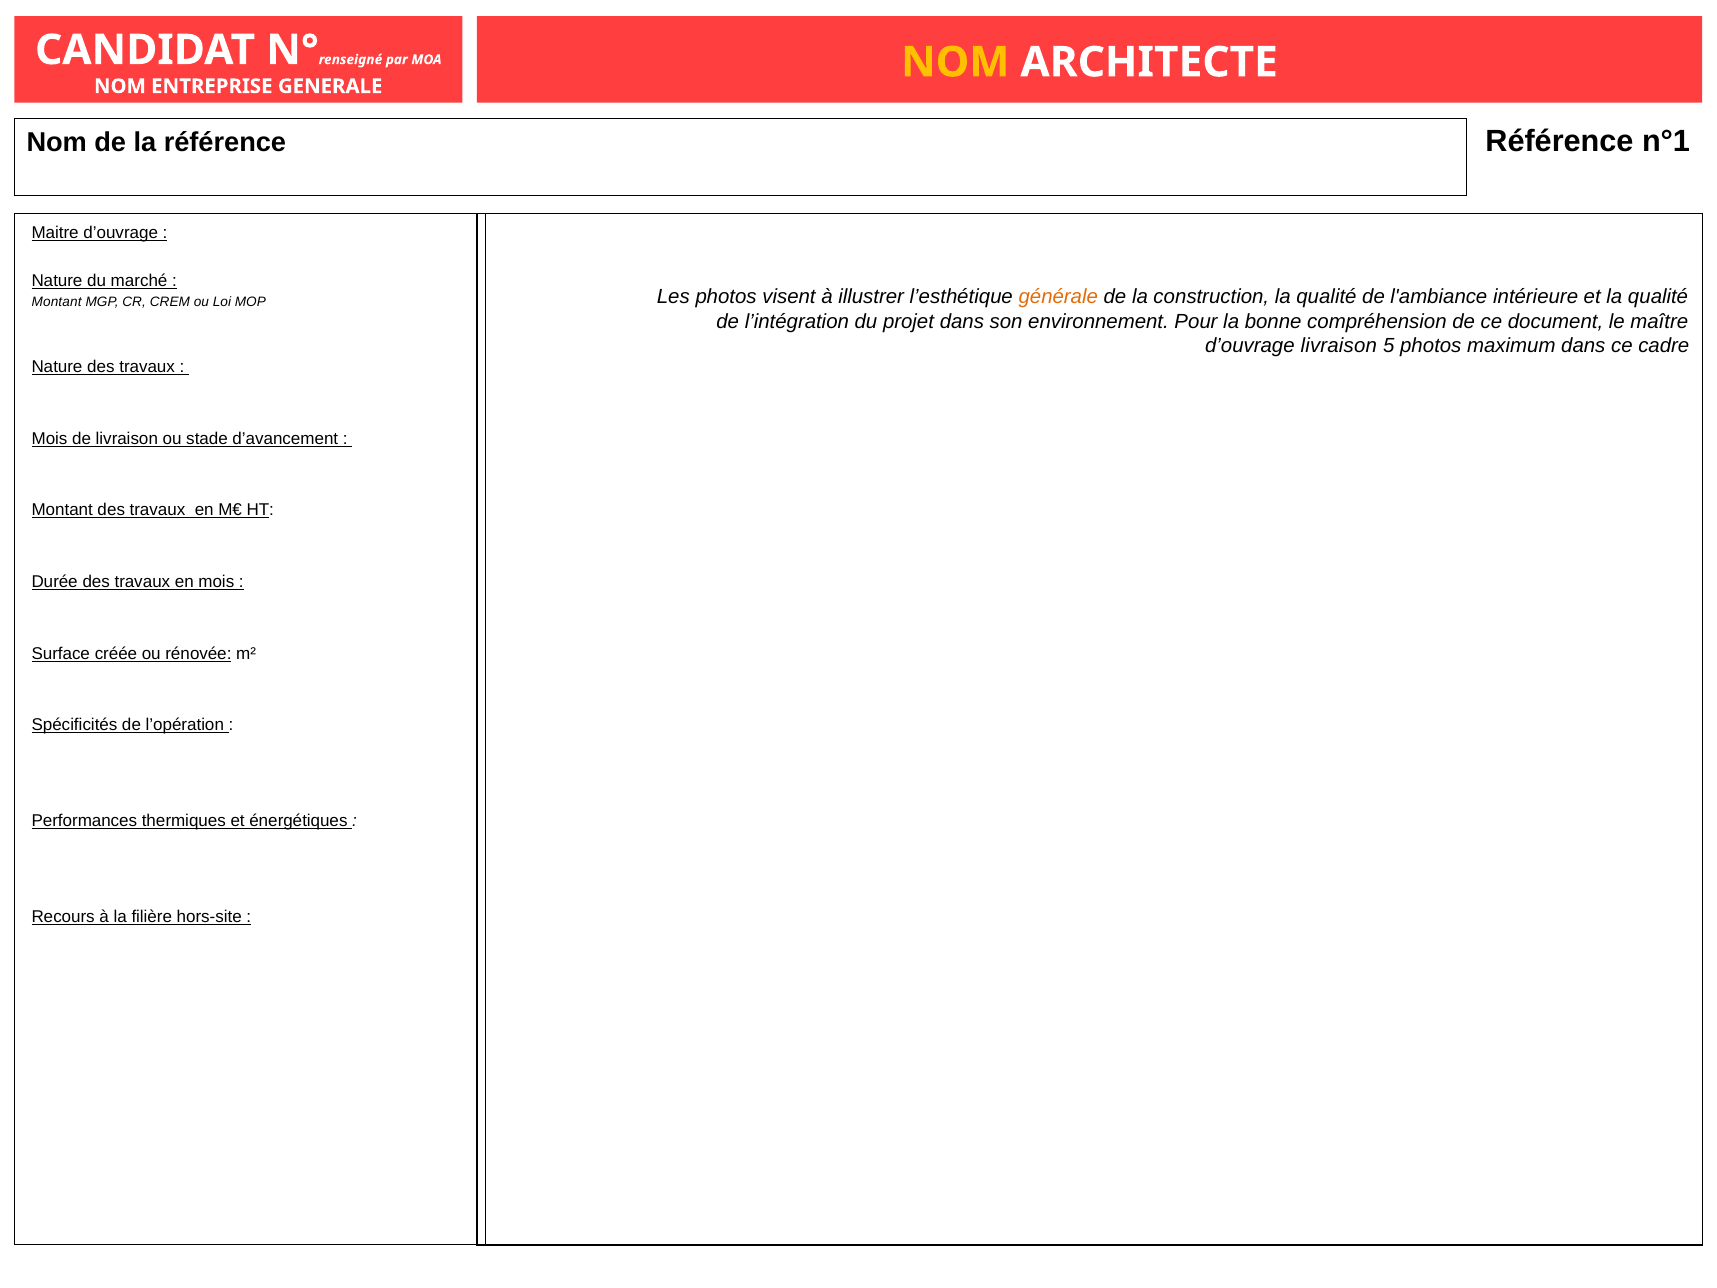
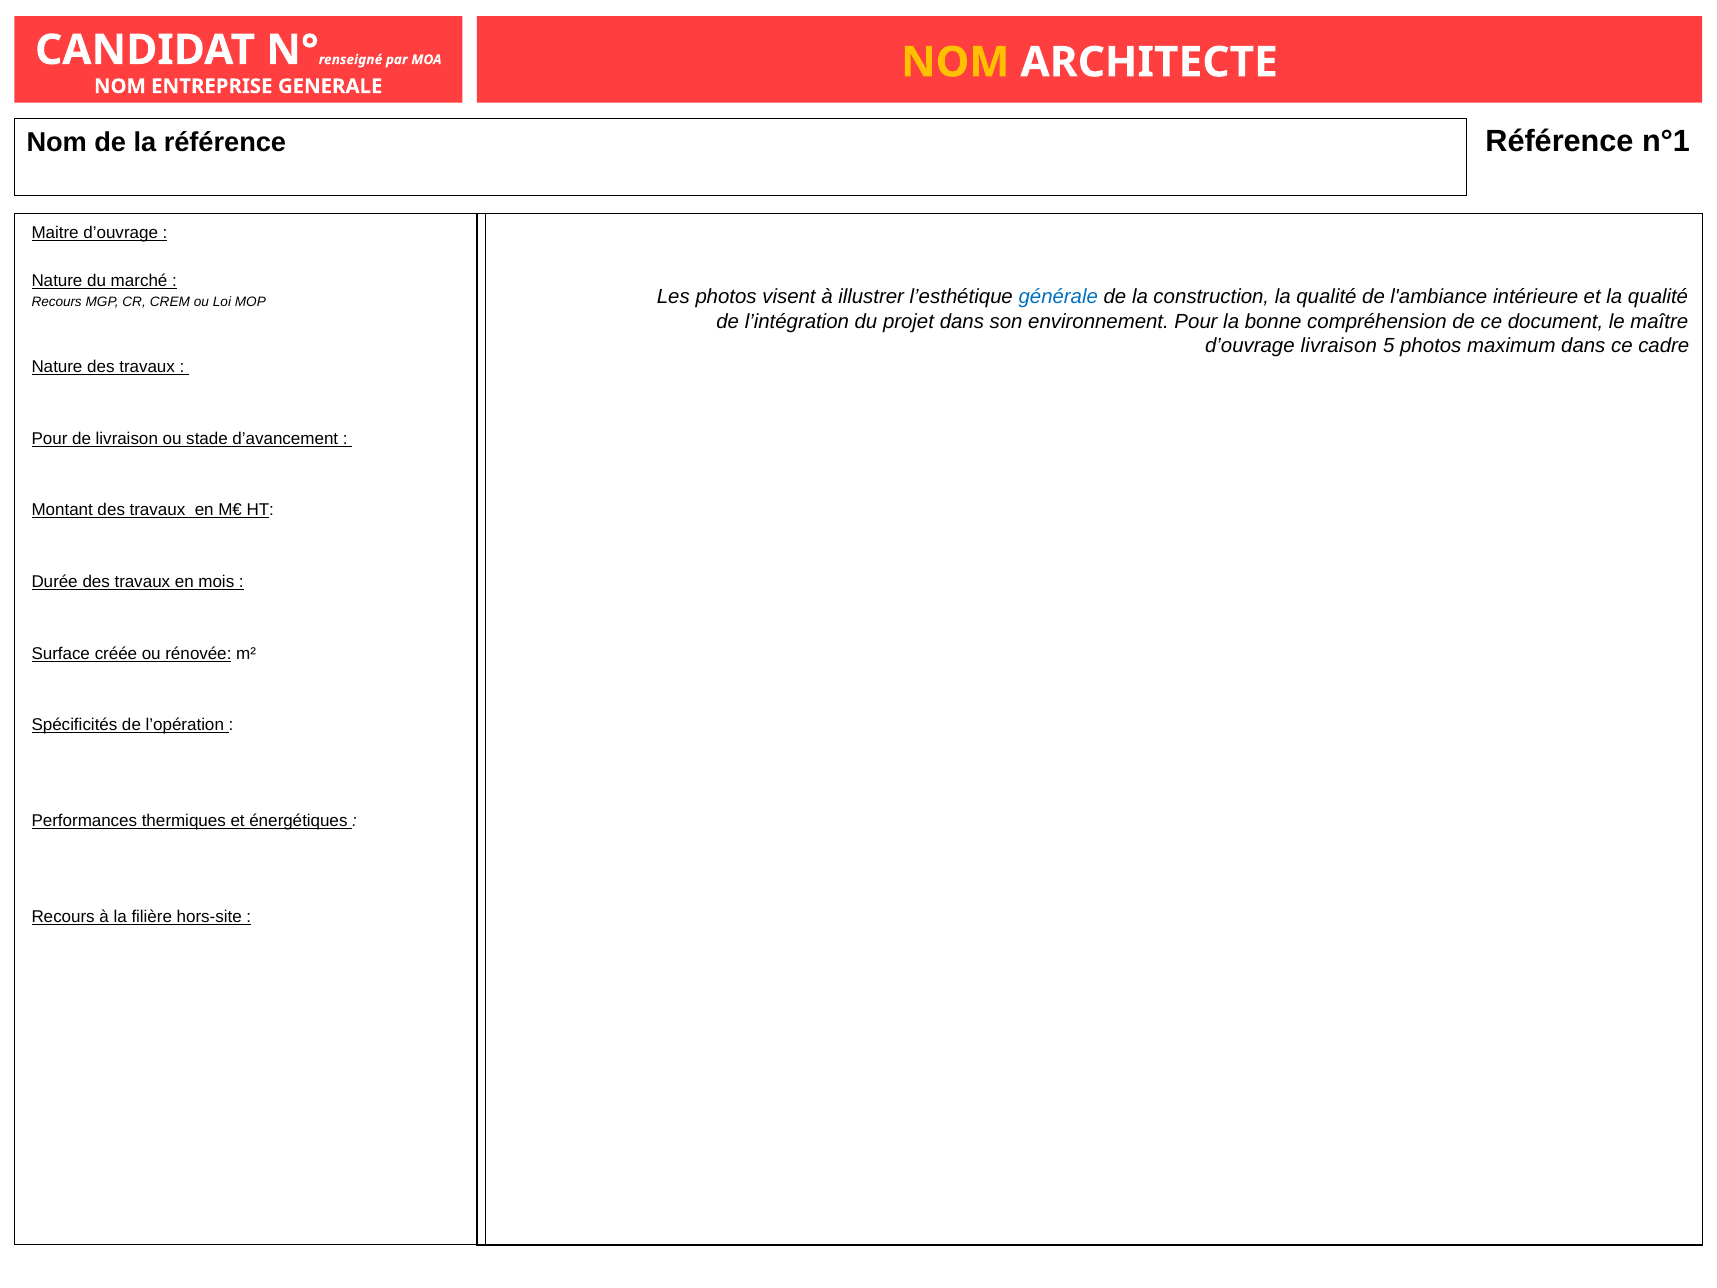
générale colour: orange -> blue
Montant at (57, 302): Montant -> Recours
Mois at (50, 438): Mois -> Pour
